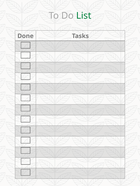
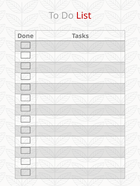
List colour: green -> red
